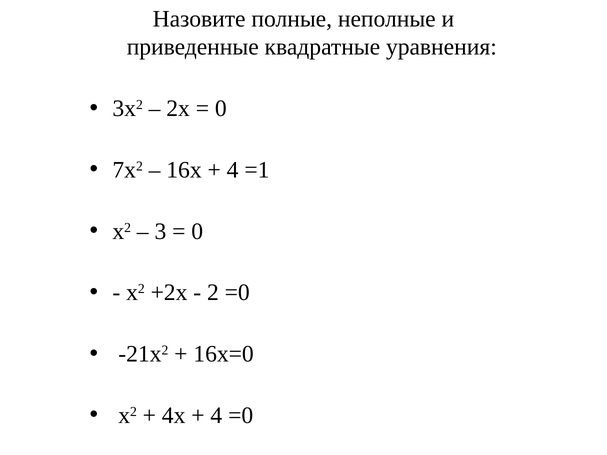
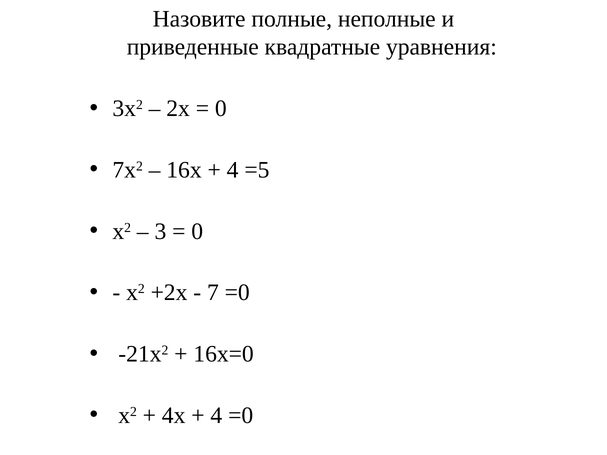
=1: =1 -> =5
2: 2 -> 7
